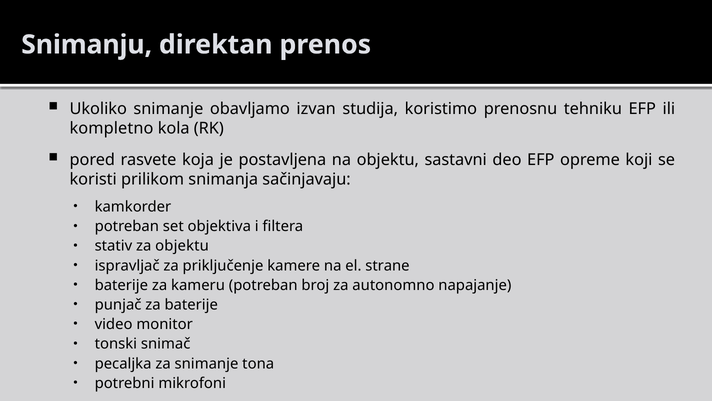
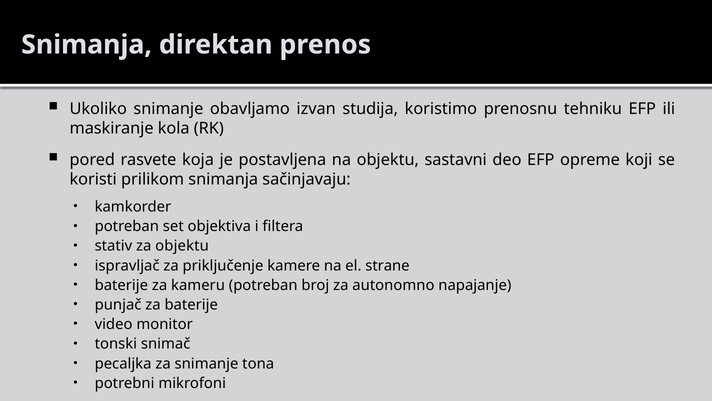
Snimanju at (87, 45): Snimanju -> Snimanja
kompletno: kompletno -> maskiranje
